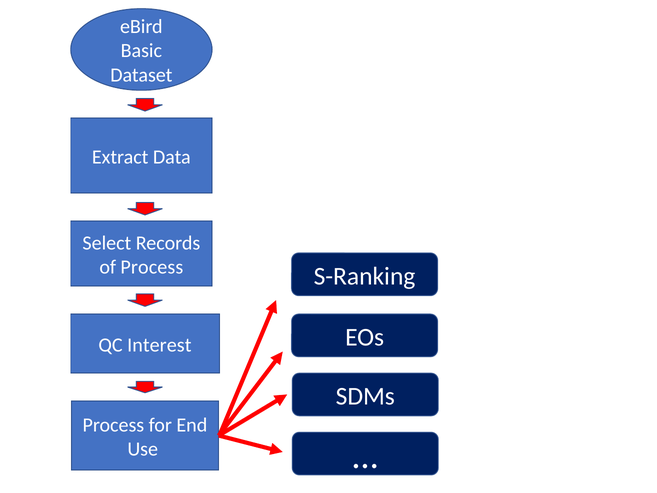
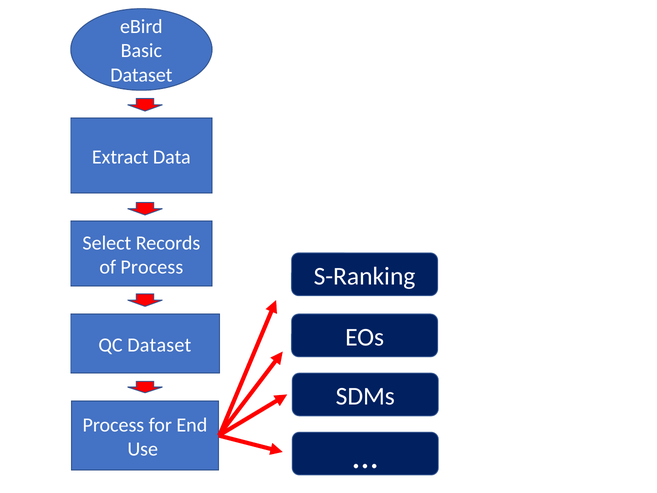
QC Interest: Interest -> Dataset
